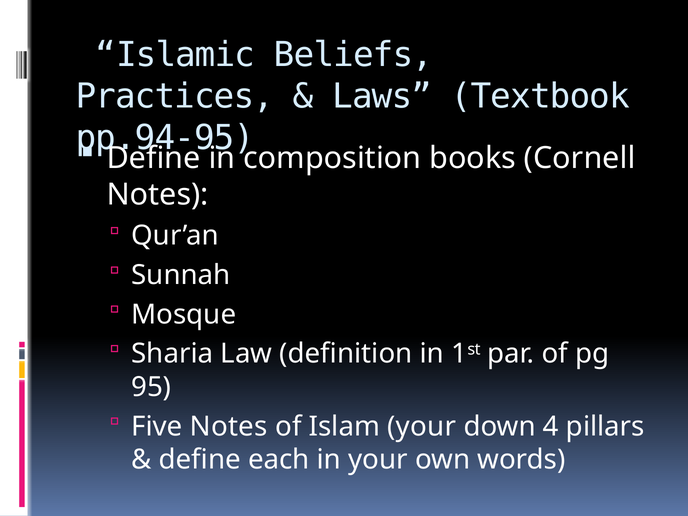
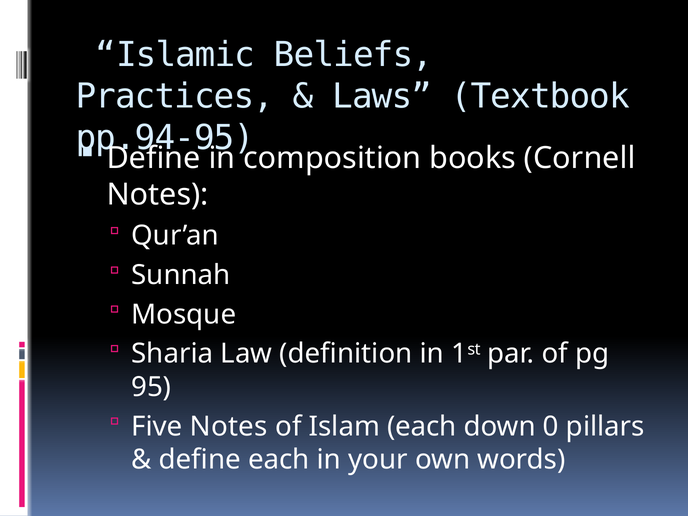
Islam your: your -> each
4: 4 -> 0
